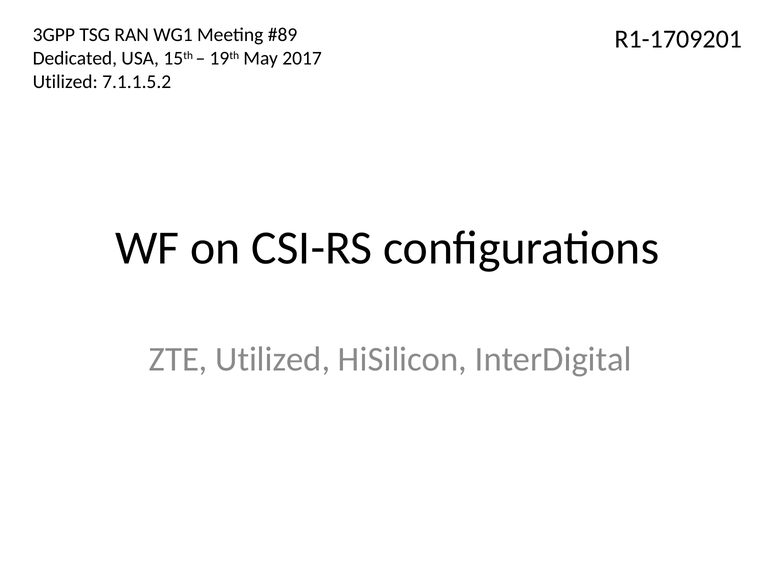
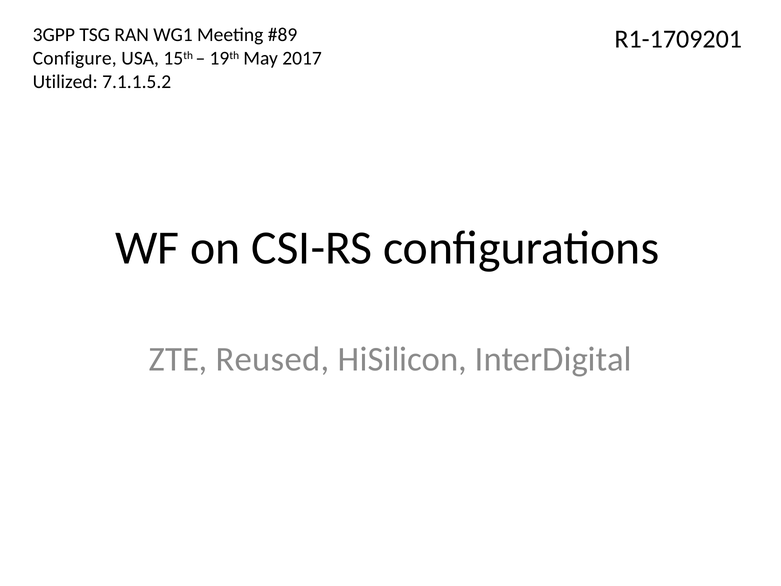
Dedicated: Dedicated -> Configure
ZTE Utilized: Utilized -> Reused
